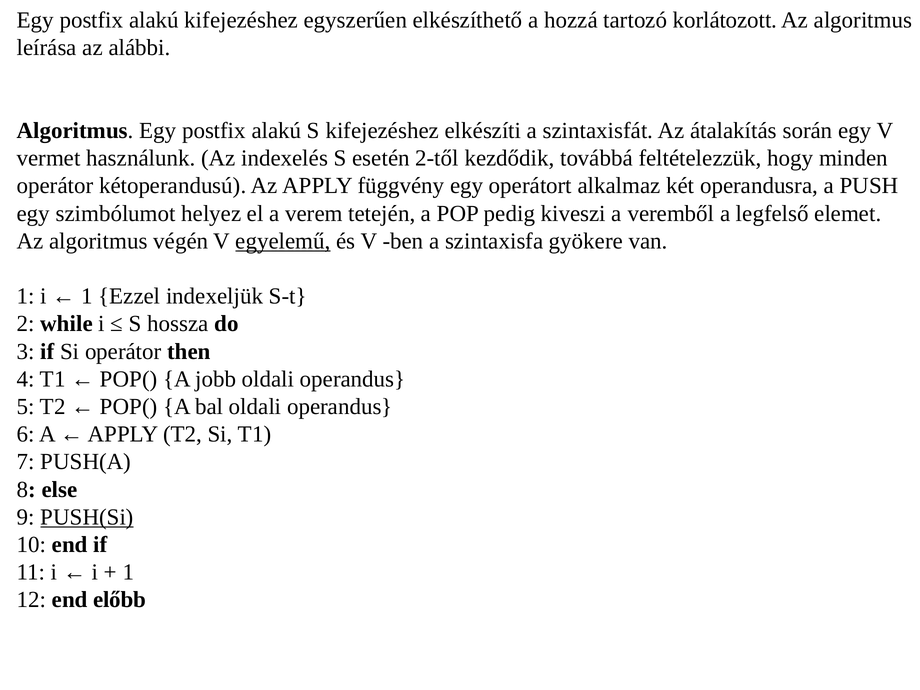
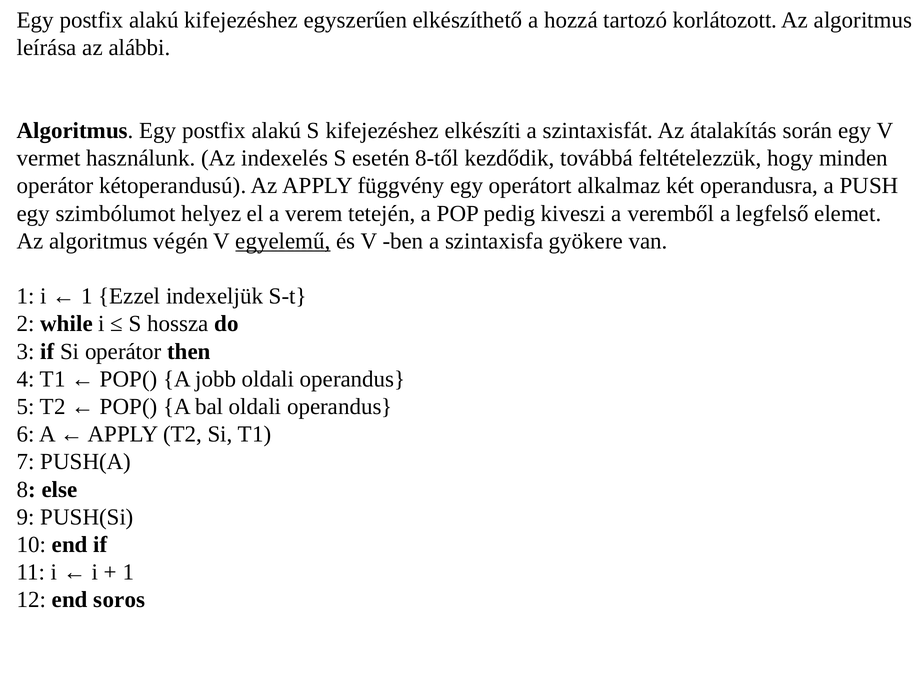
2-től: 2-től -> 8-től
PUSH(Si underline: present -> none
előbb: előbb -> soros
